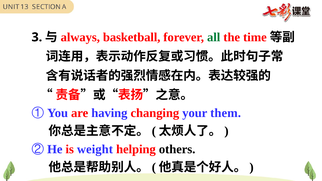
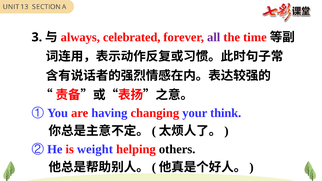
basketball: basketball -> celebrated
all colour: green -> purple
them: them -> think
